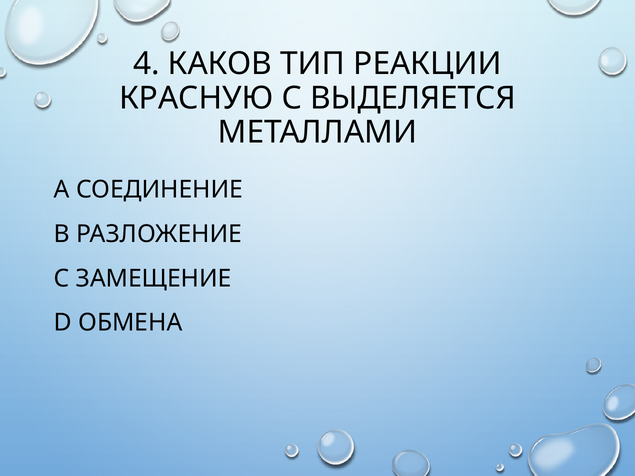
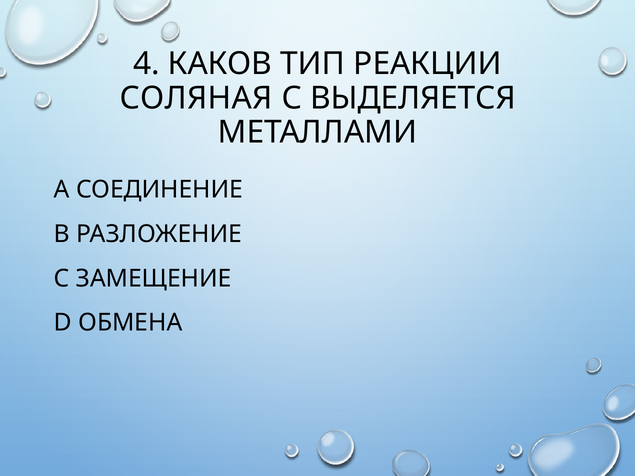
КРАСНУЮ: КРАСНУЮ -> СОЛЯНАЯ
